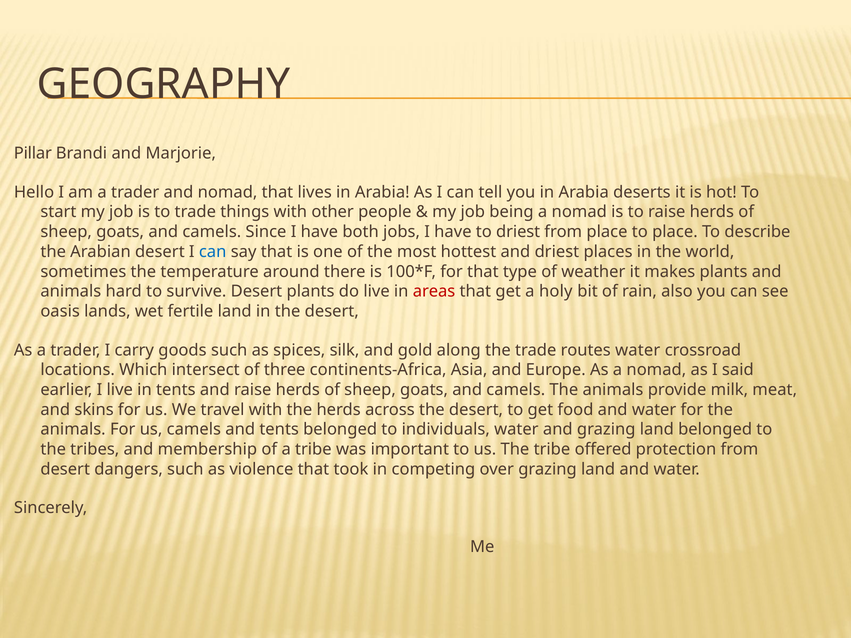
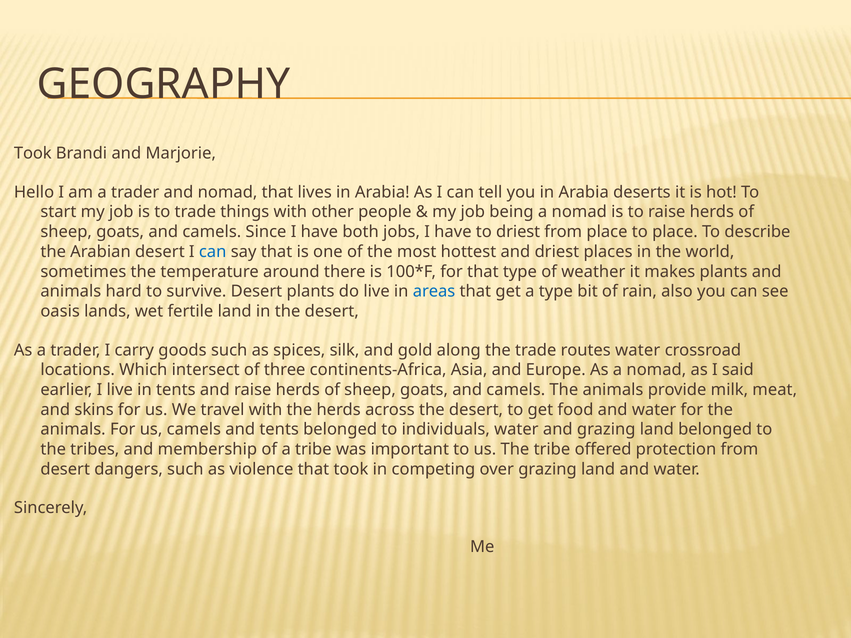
Pillar at (33, 153): Pillar -> Took
areas colour: red -> blue
a holy: holy -> type
